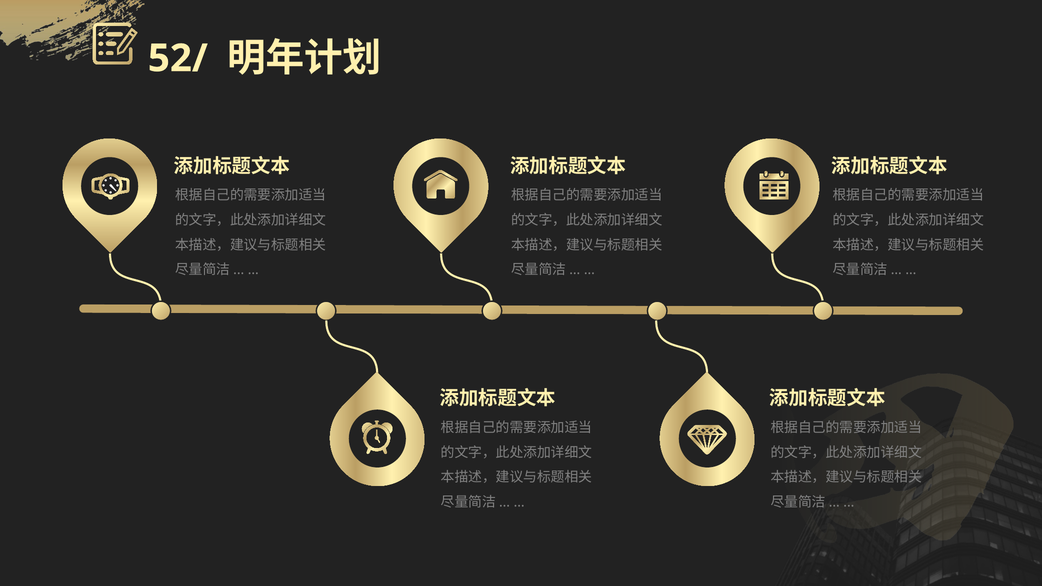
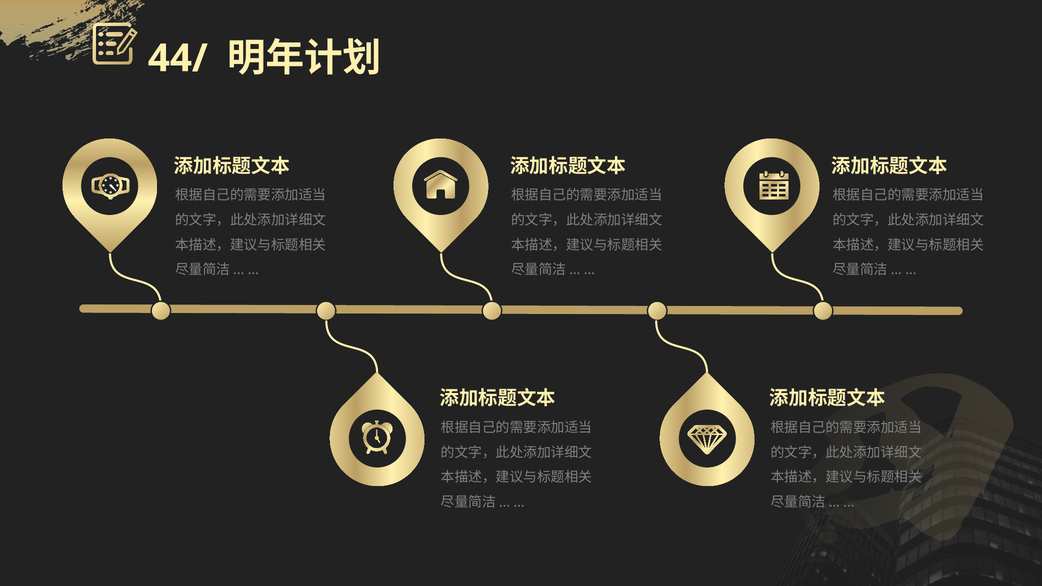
52/: 52/ -> 44/
